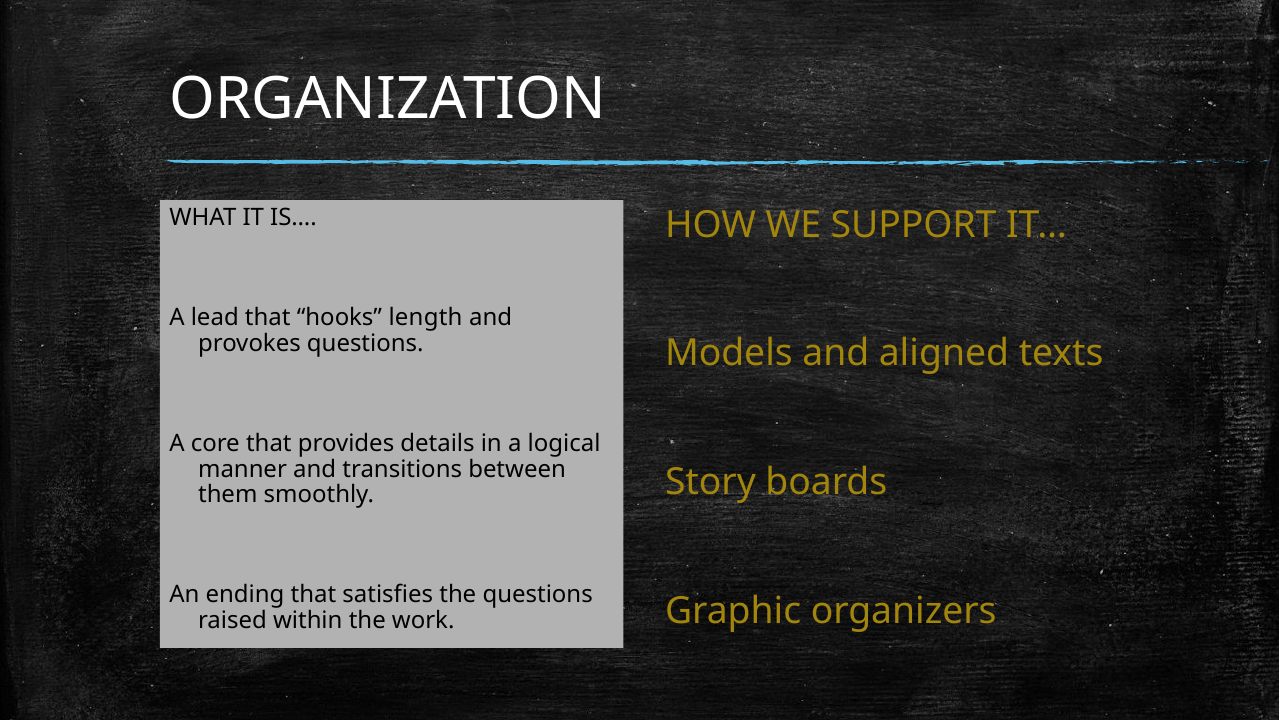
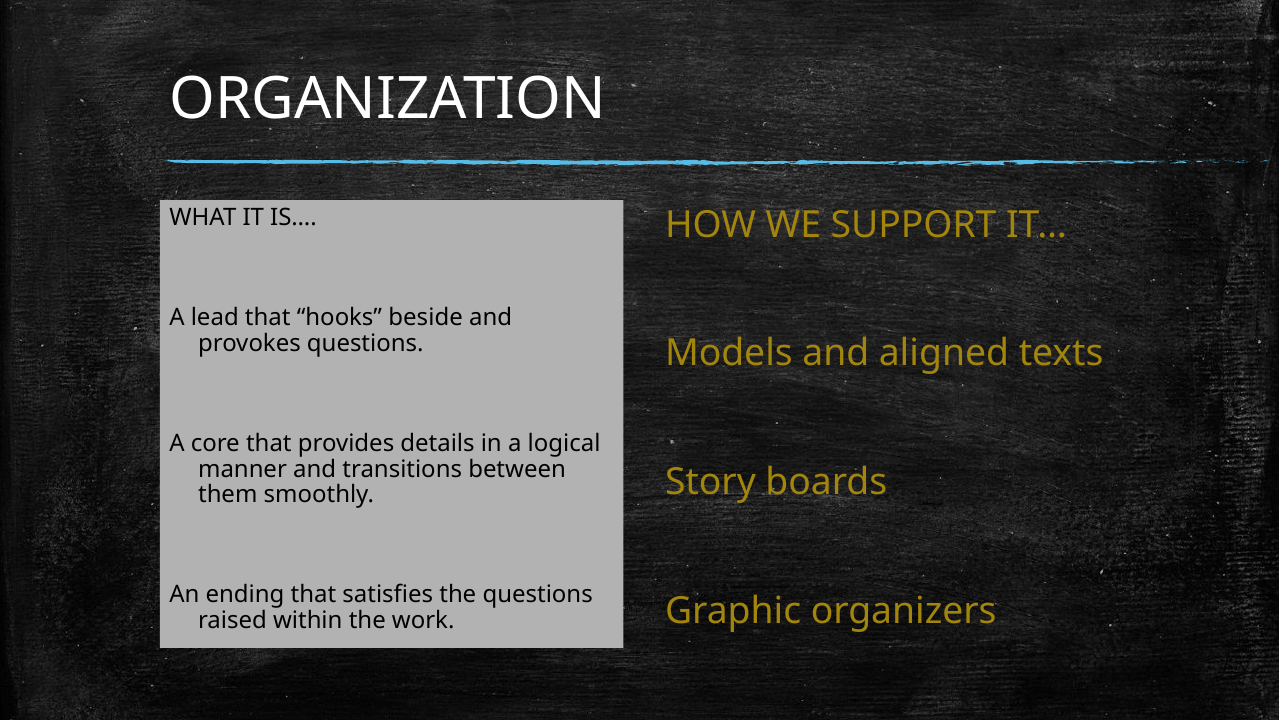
length: length -> beside
